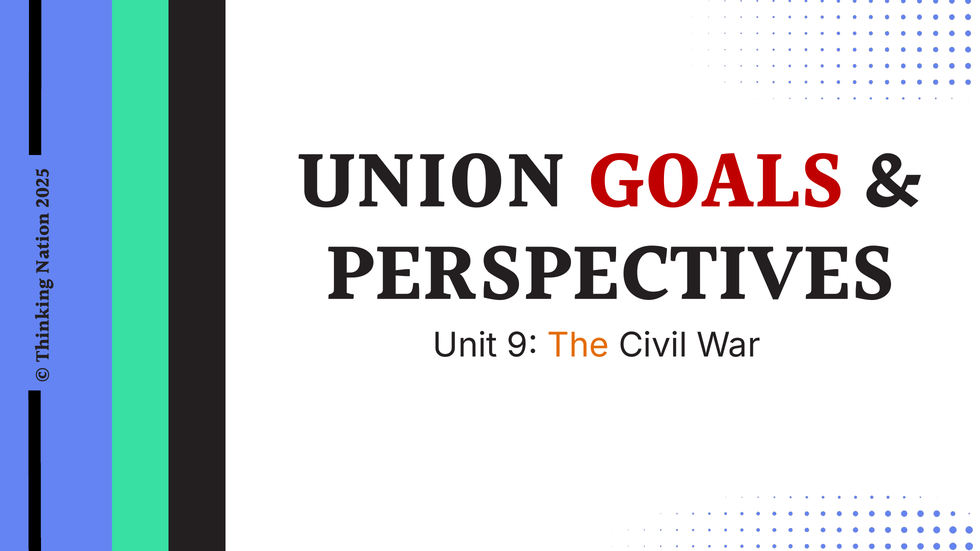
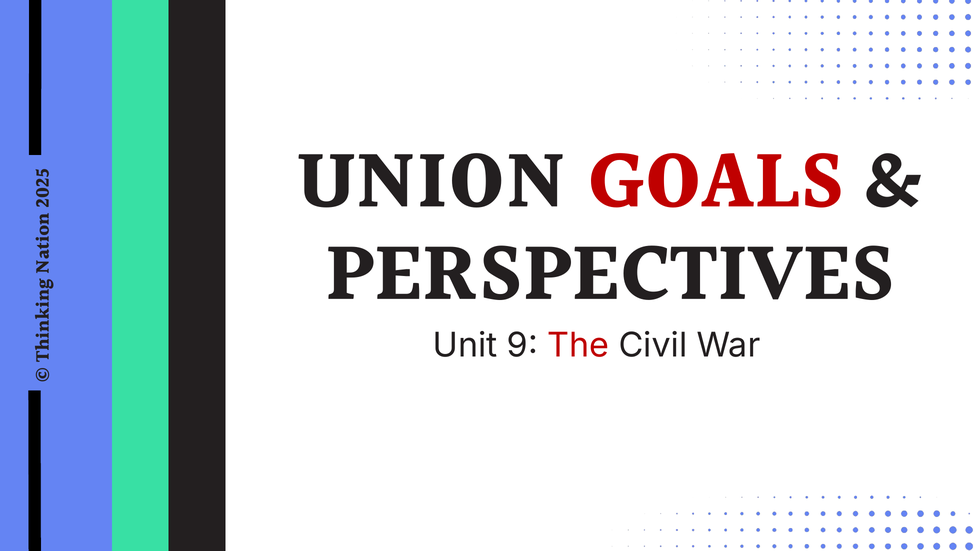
The colour: orange -> red
